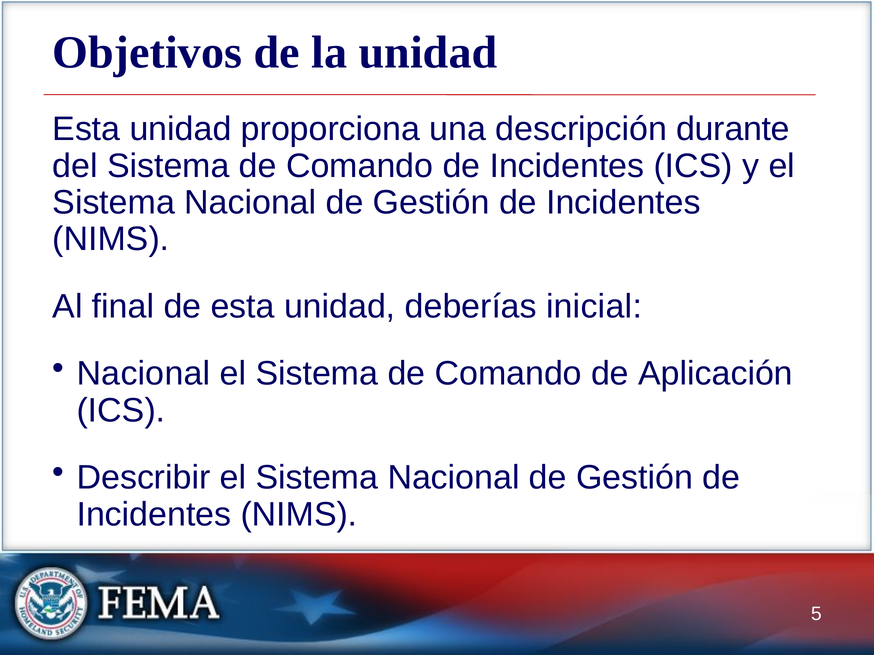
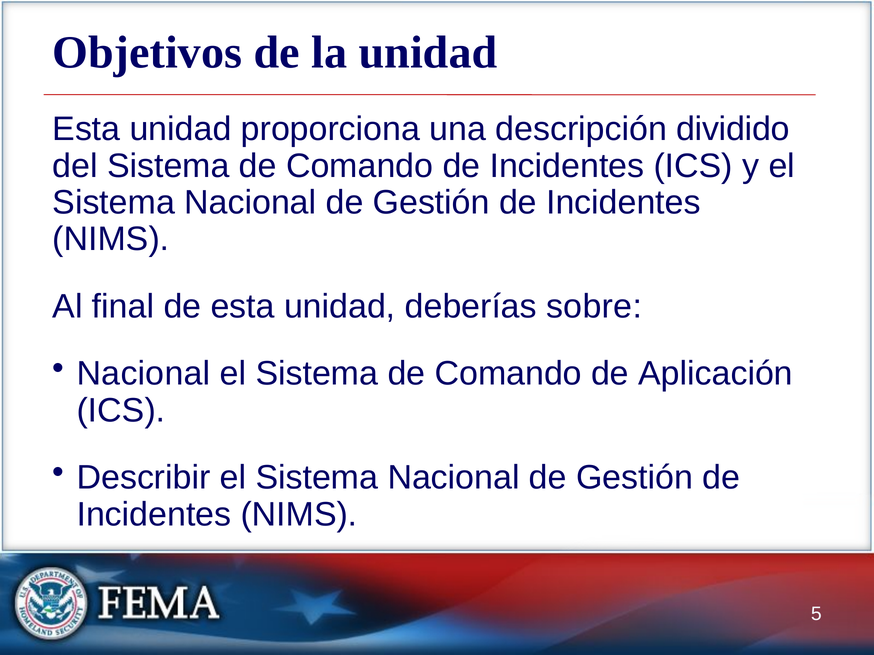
durante: durante -> dividido
inicial: inicial -> sobre
